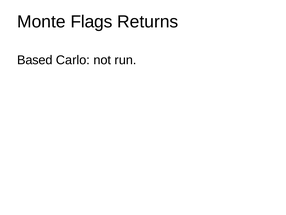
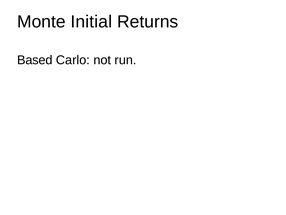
Flags: Flags -> Initial
